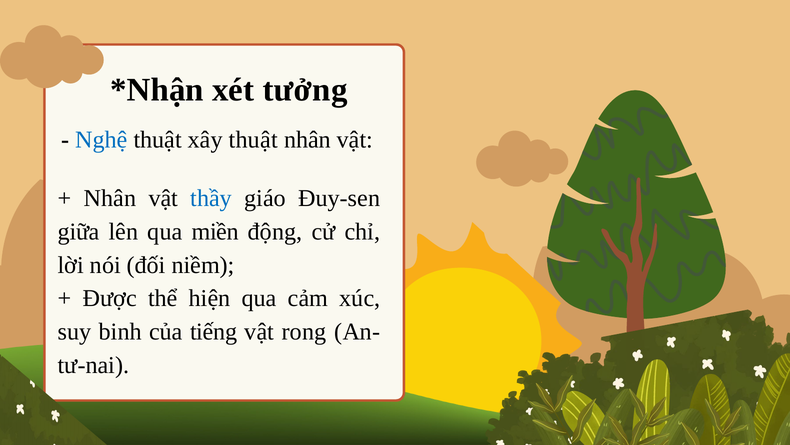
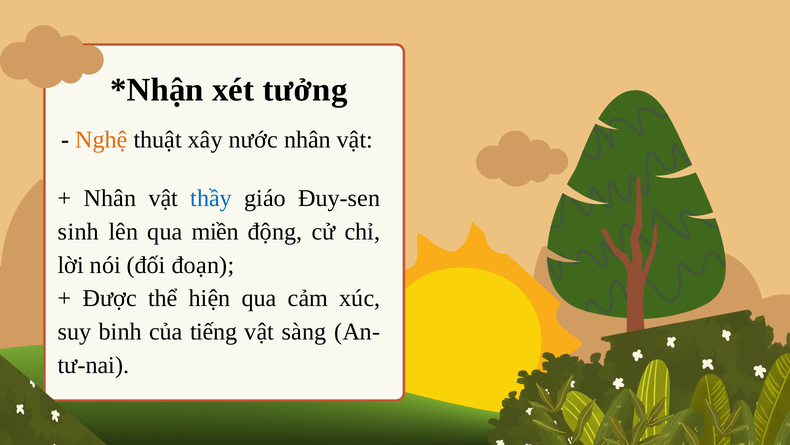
Nghệ colour: blue -> orange
xây thuật: thuật -> nước
giữa: giữa -> sinh
niềm: niềm -> đoạn
rong: rong -> sàng
